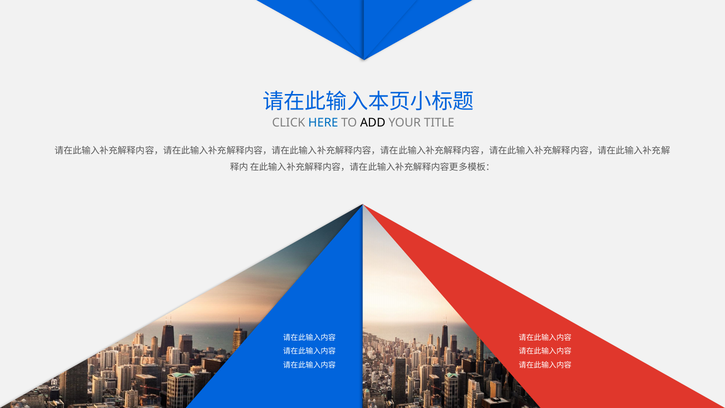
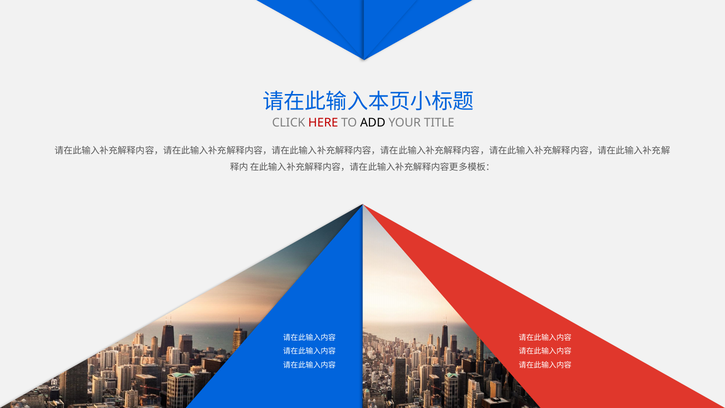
HERE colour: blue -> red
